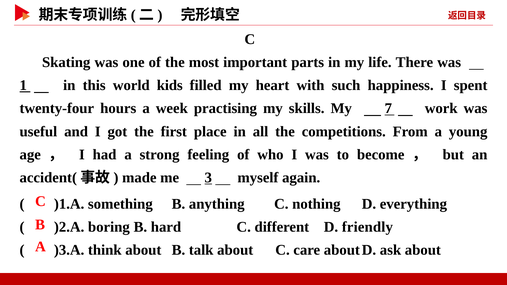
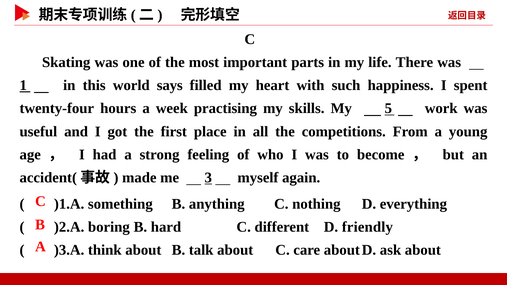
kids: kids -> says
7: 7 -> 5
